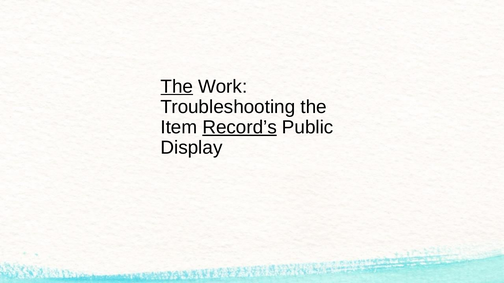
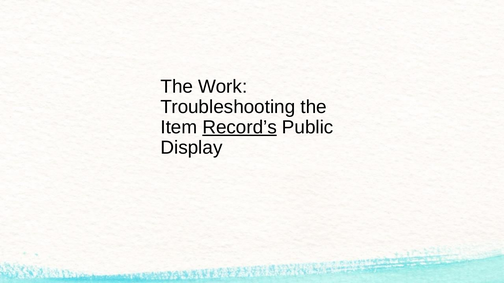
The at (177, 87) underline: present -> none
